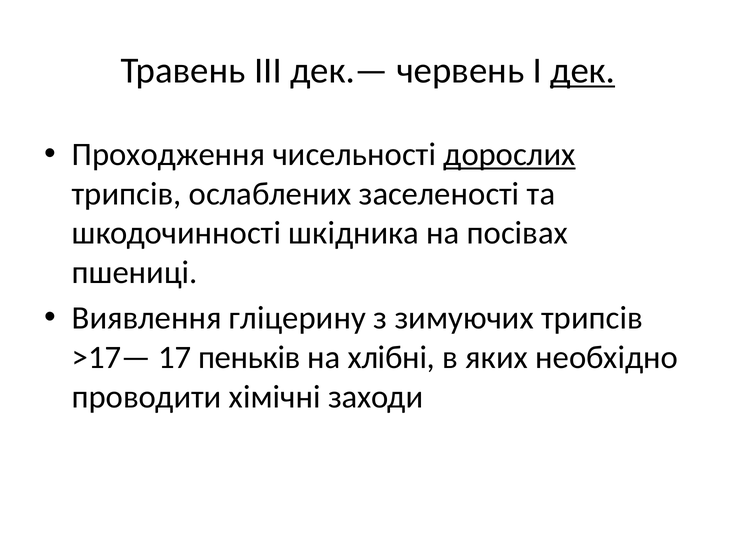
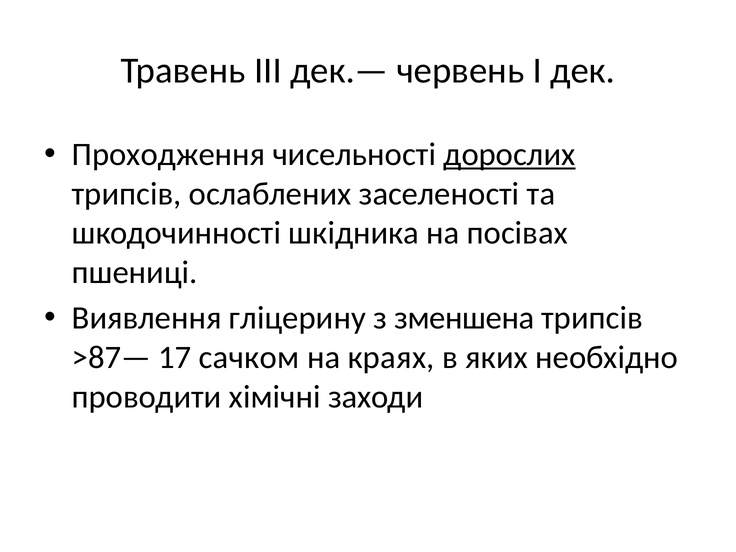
дек underline: present -> none
зимуючих: зимуючих -> зменшена
>17—: >17— -> >87—
пеньків: пеньків -> сачком
хлібні: хлібні -> краях
